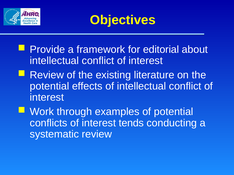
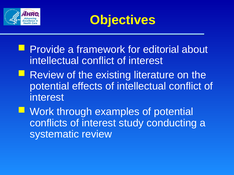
tends: tends -> study
